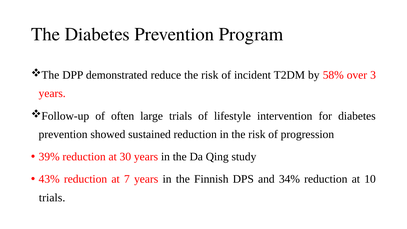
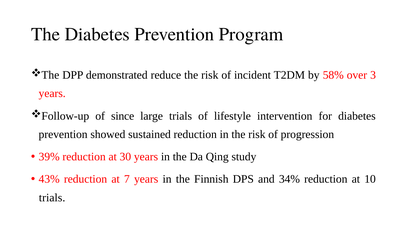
often: often -> since
